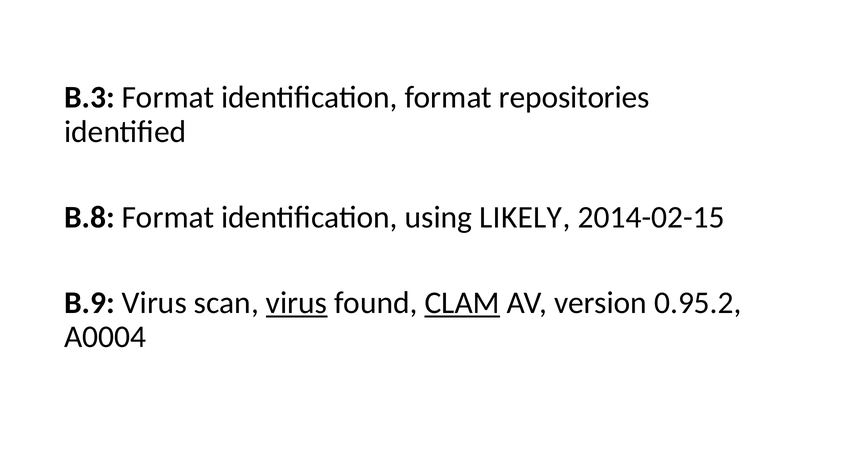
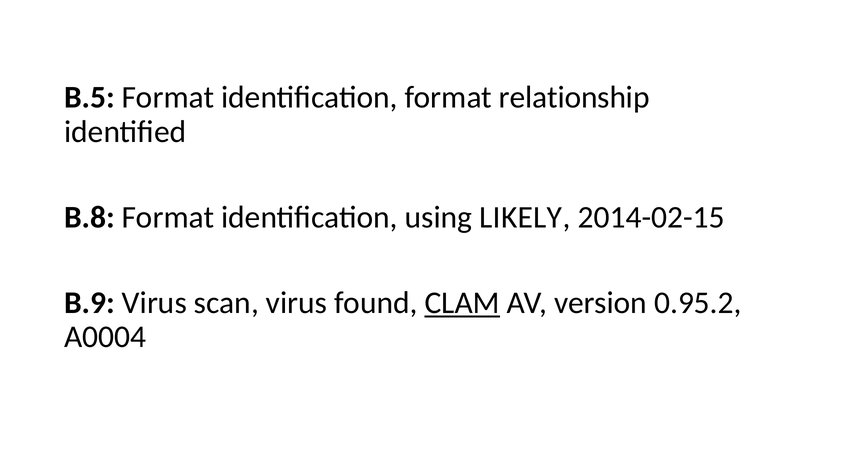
B.3: B.3 -> B.5
repositories: repositories -> relationship
virus at (297, 303) underline: present -> none
